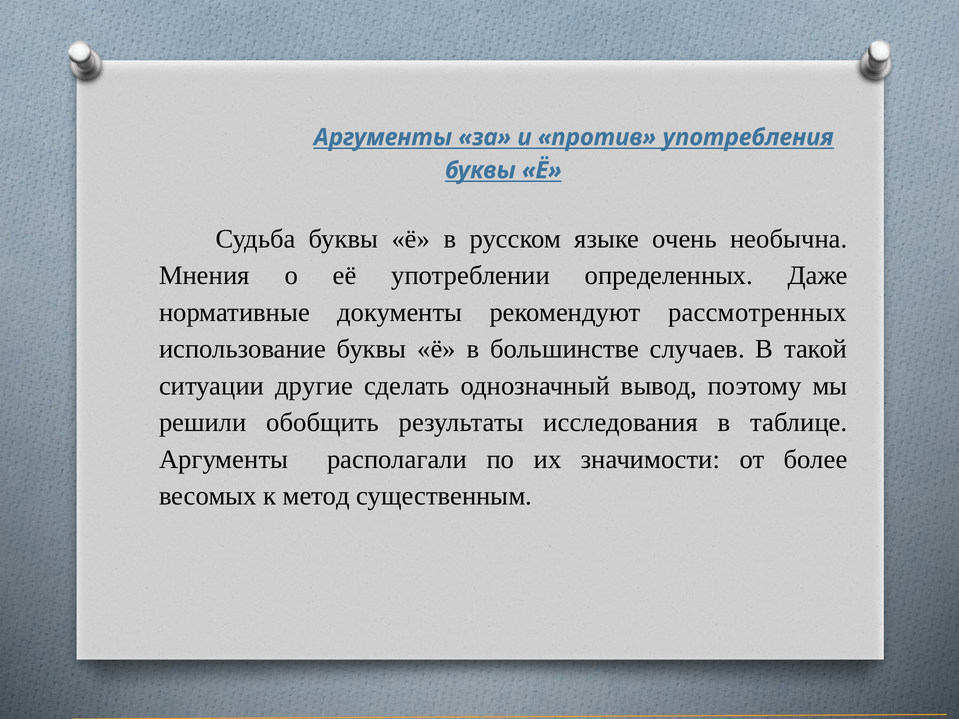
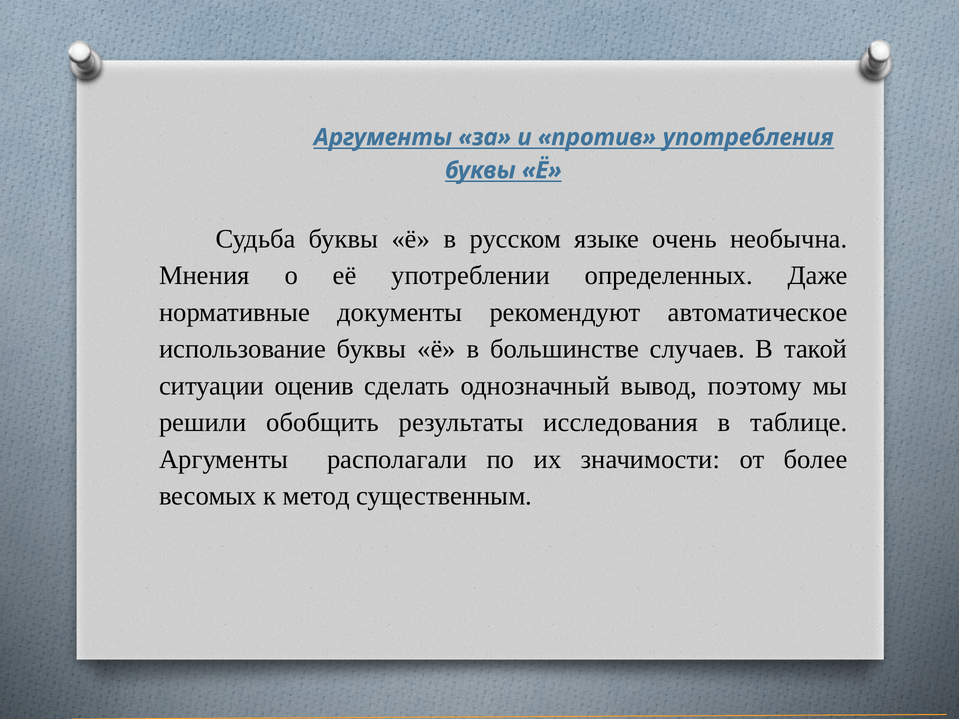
рассмотренных: рассмотренных -> автоматическое
другие: другие -> оценив
